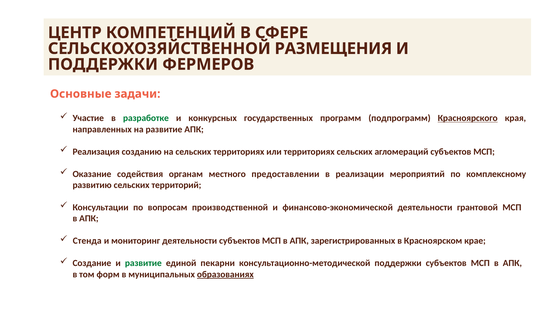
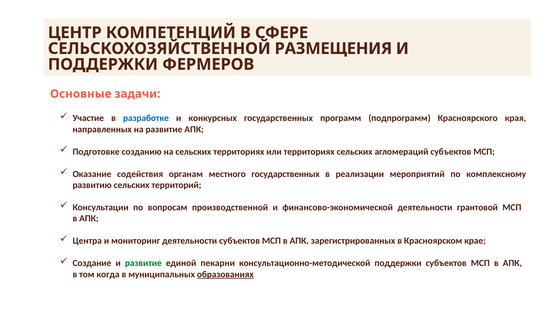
разработке colour: green -> blue
Красноярского underline: present -> none
Реализация: Реализация -> Подготовке
местного предоставлении: предоставлении -> государственных
Стенда: Стенда -> Центра
форм: форм -> когда
